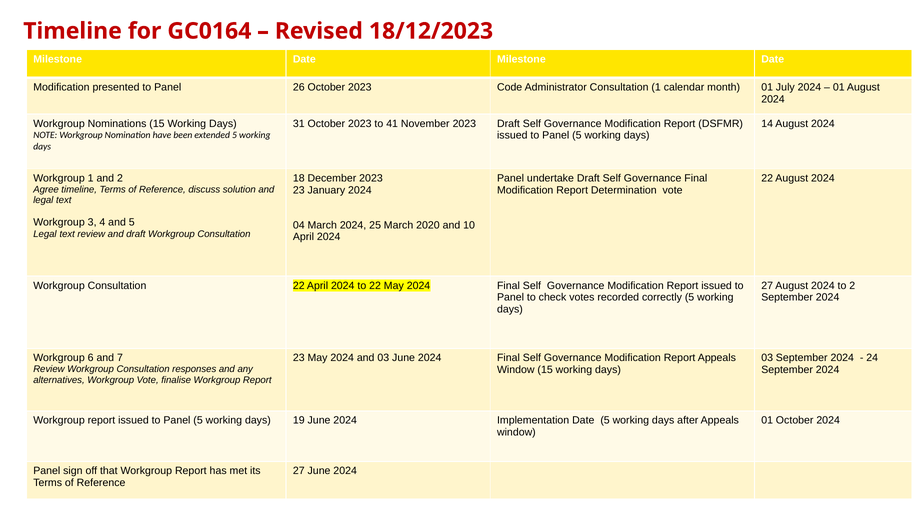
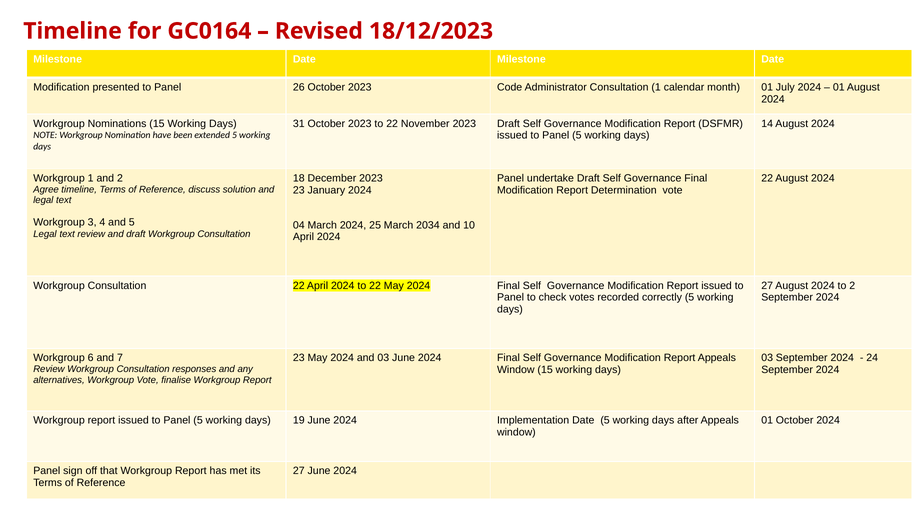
2023 to 41: 41 -> 22
2020: 2020 -> 2034
